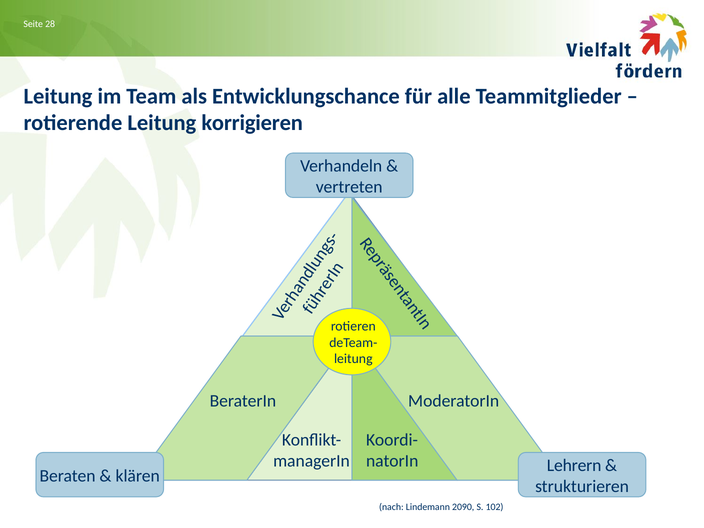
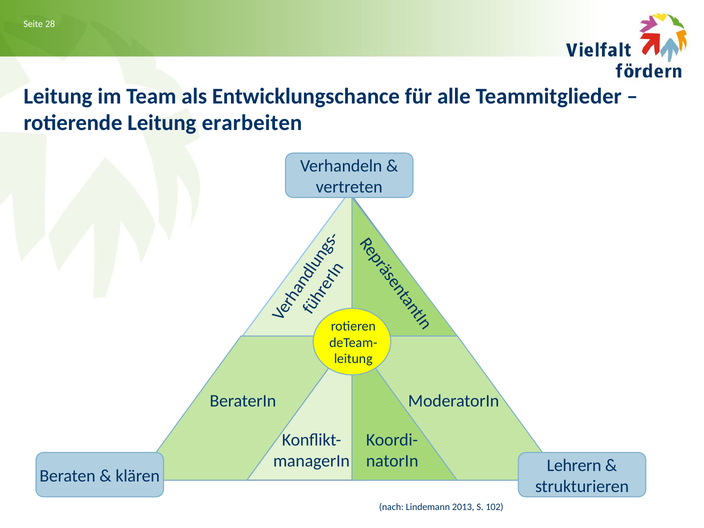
korrigieren: korrigieren -> erarbeiten
2090: 2090 -> 2013
